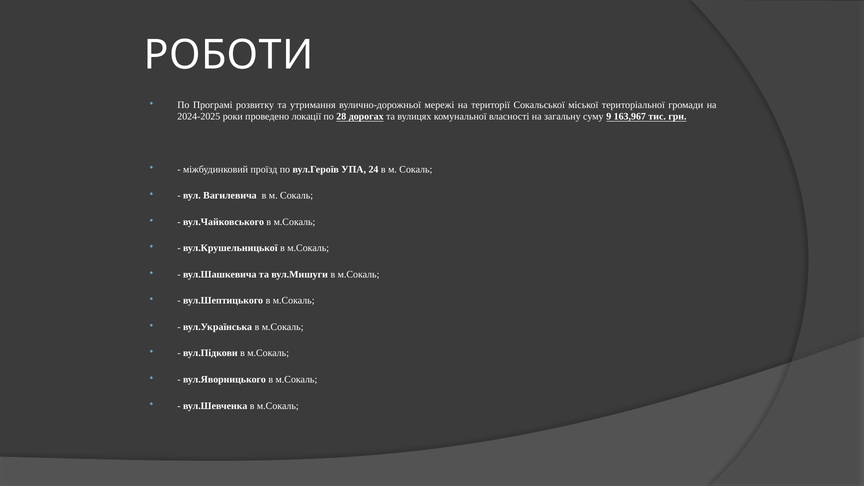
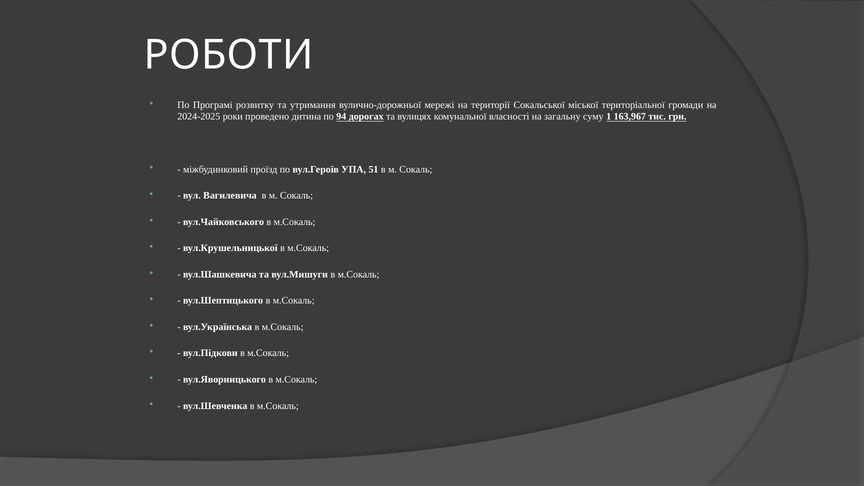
локації: локації -> дитина
28: 28 -> 94
9: 9 -> 1
24: 24 -> 51
